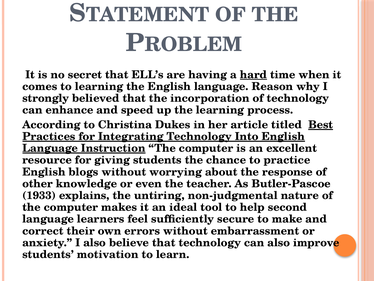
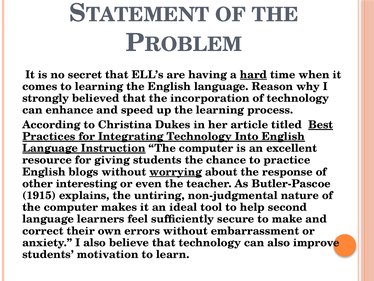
worrying underline: none -> present
knowledge: knowledge -> interesting
1933: 1933 -> 1915
